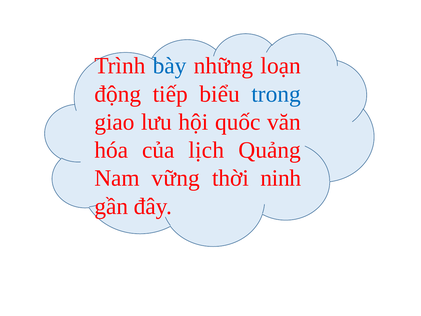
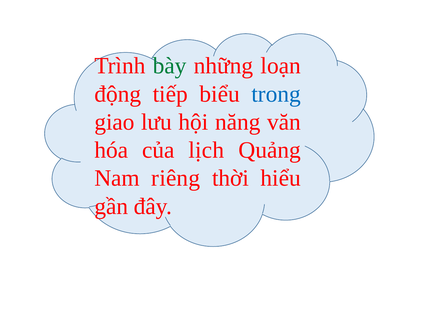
bày colour: blue -> green
quốc: quốc -> năng
vững: vững -> riêng
ninh: ninh -> hiểu
